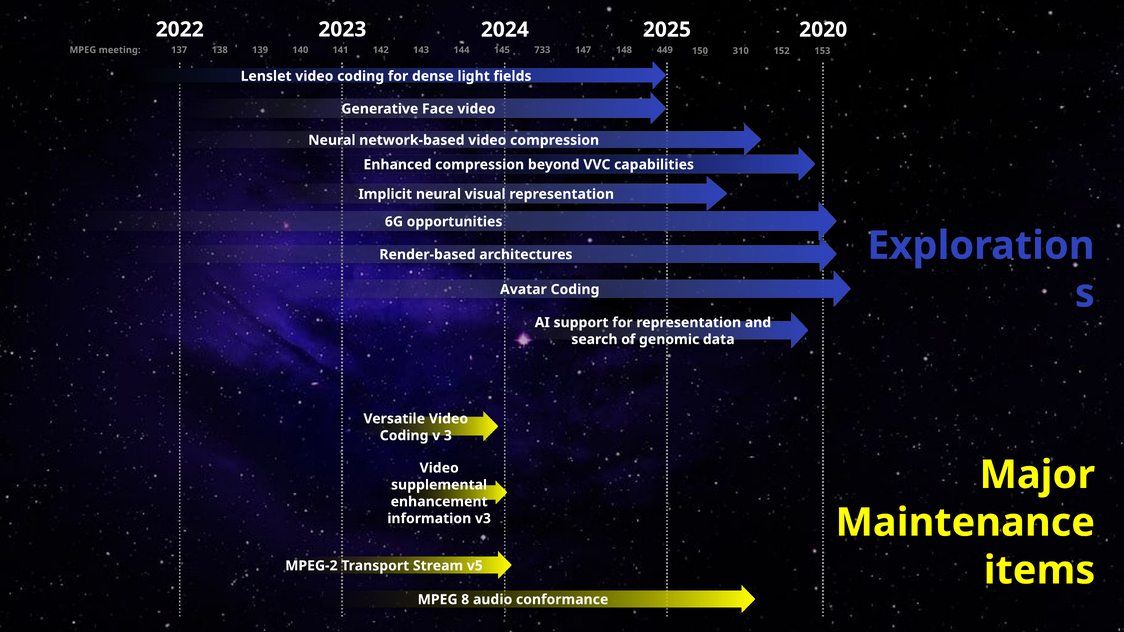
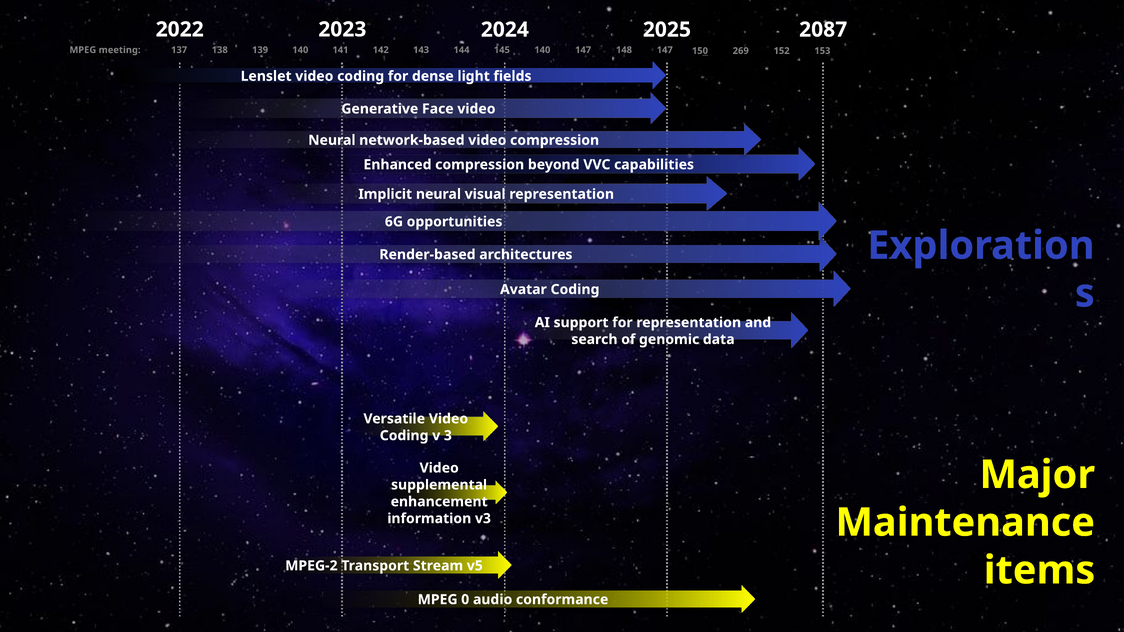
2020: 2020 -> 2087
144 733: 733 -> 140
145 449: 449 -> 147
310: 310 -> 269
8: 8 -> 0
